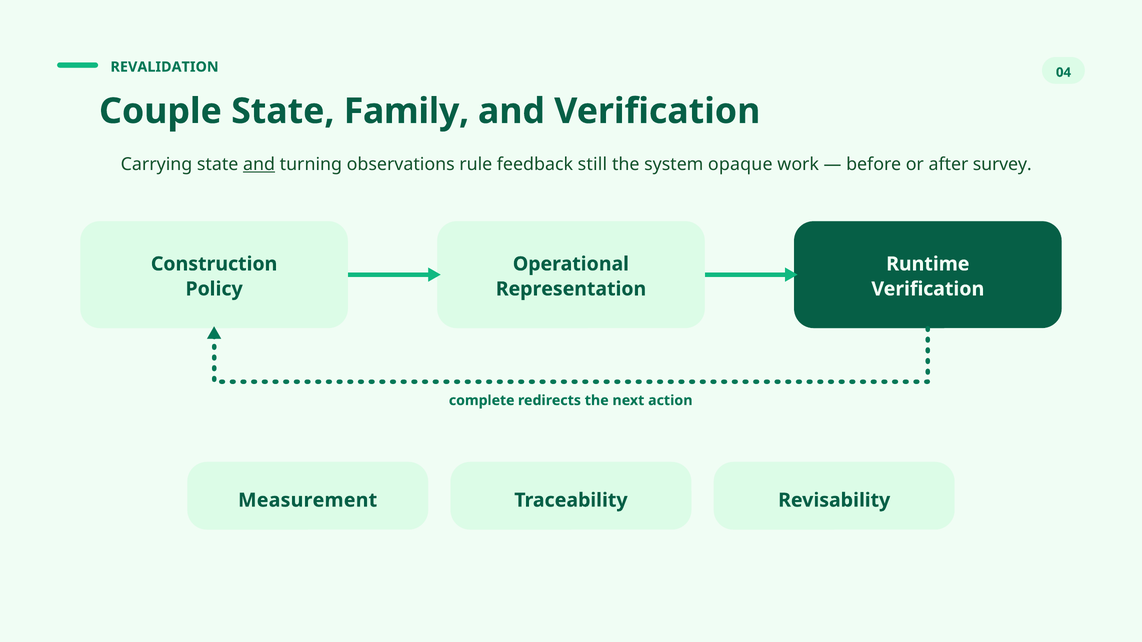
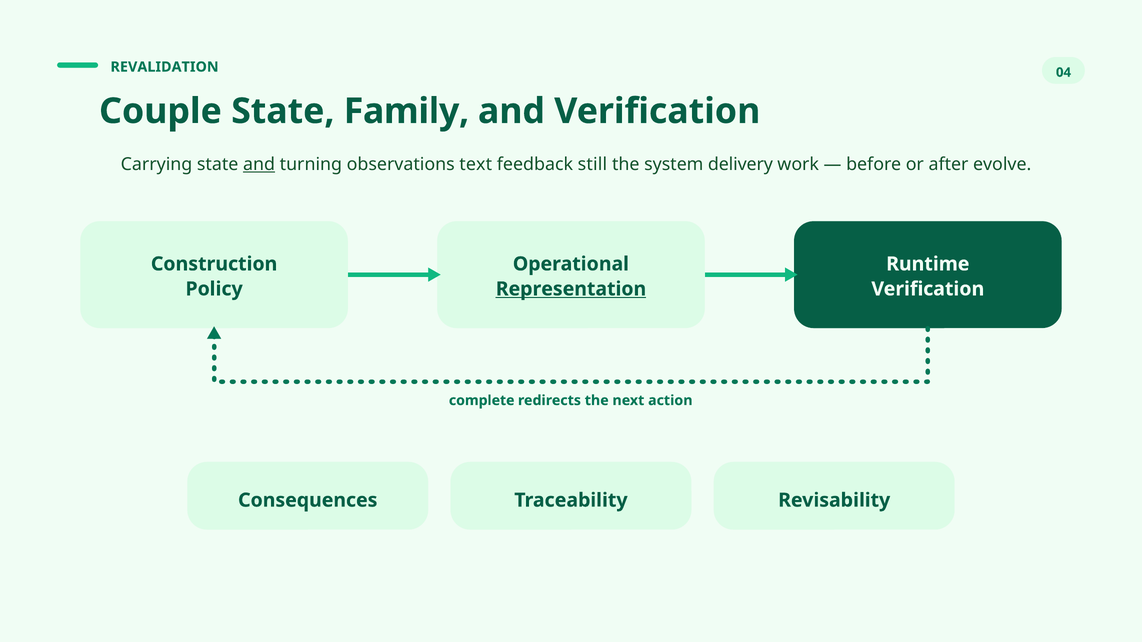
rule: rule -> text
opaque: opaque -> delivery
survey: survey -> evolve
Representation underline: none -> present
Measurement: Measurement -> Consequences
